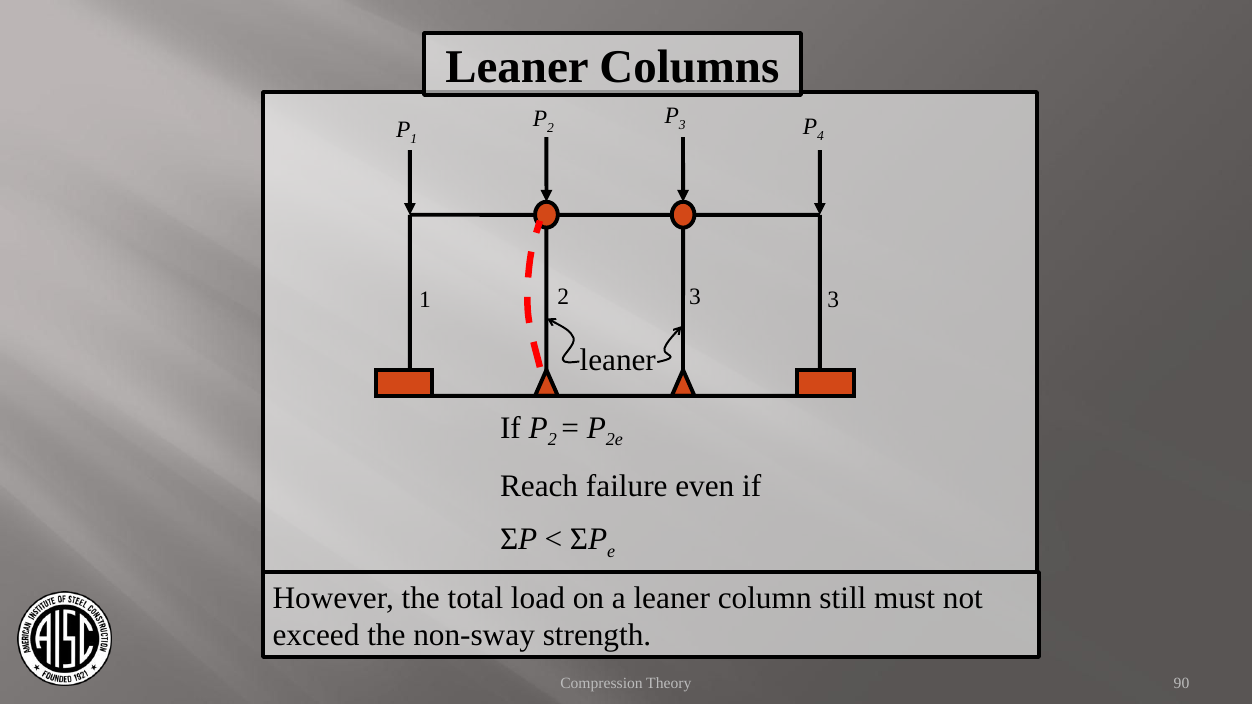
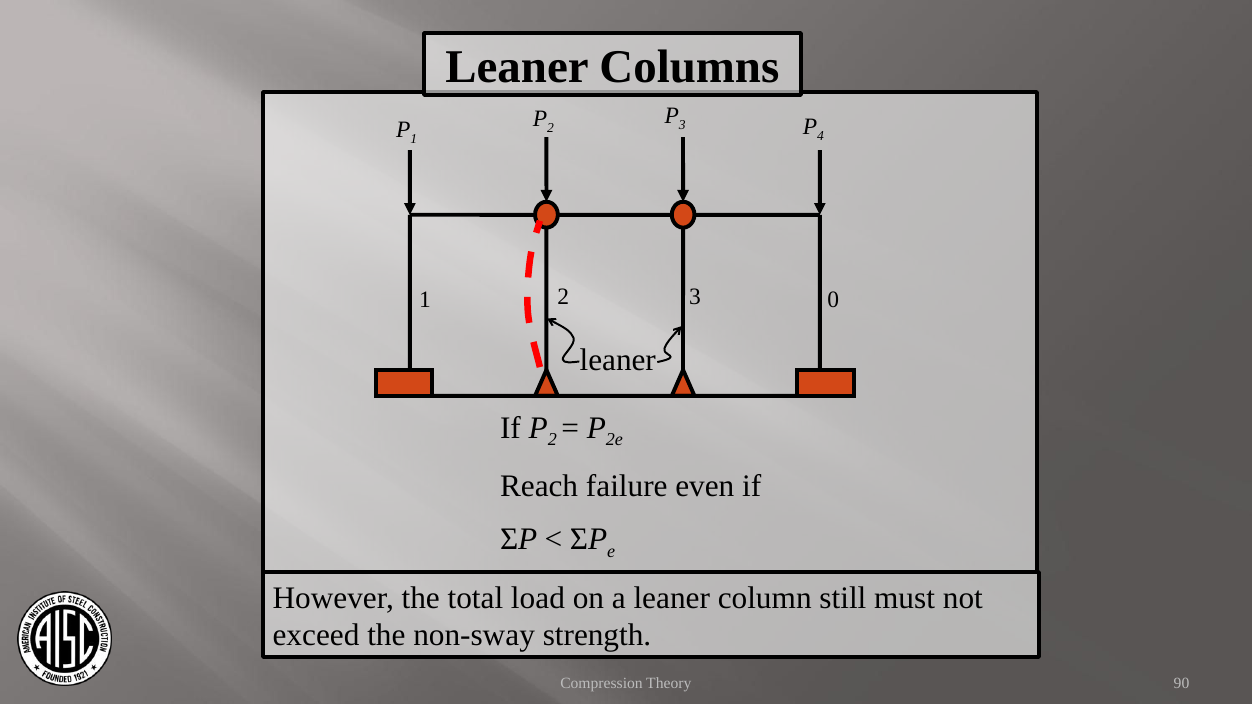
3 3: 3 -> 0
